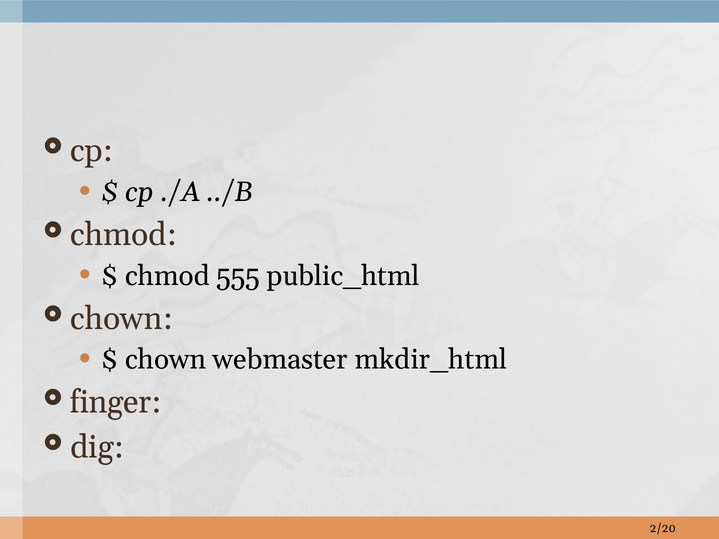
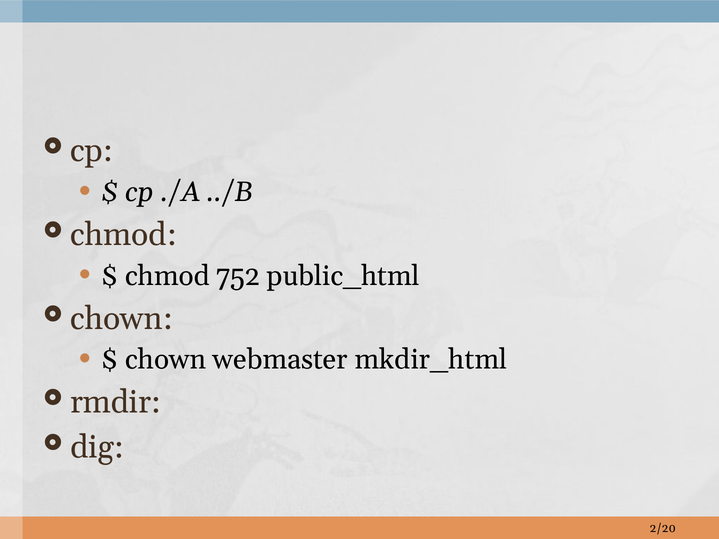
555: 555 -> 752
finger: finger -> rmdir
